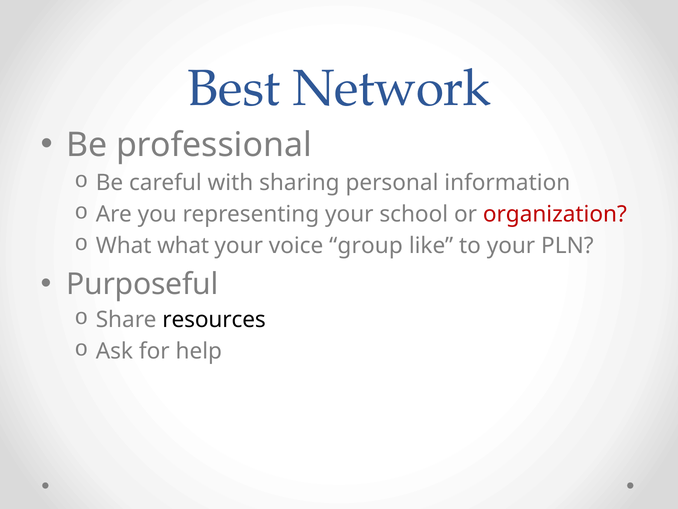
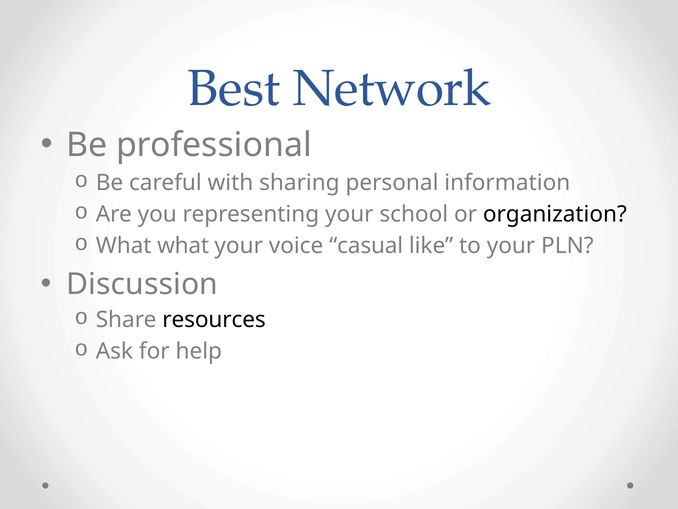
organization colour: red -> black
group: group -> casual
Purposeful: Purposeful -> Discussion
